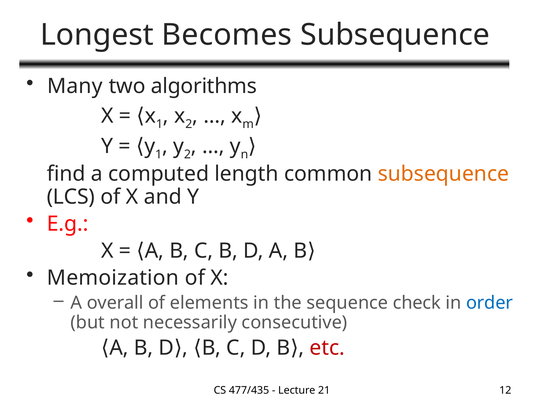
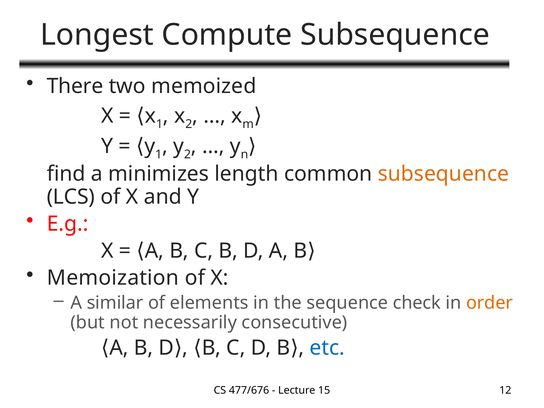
Becomes: Becomes -> Compute
Many: Many -> There
algorithms: algorithms -> memoized
computed: computed -> minimizes
overall: overall -> similar
order colour: blue -> orange
etc colour: red -> blue
477/435: 477/435 -> 477/676
21: 21 -> 15
